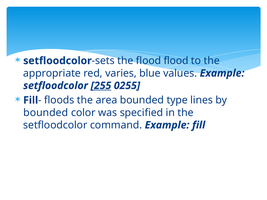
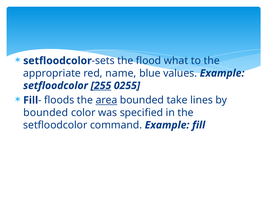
flood flood: flood -> what
varies: varies -> name
area underline: none -> present
type: type -> take
